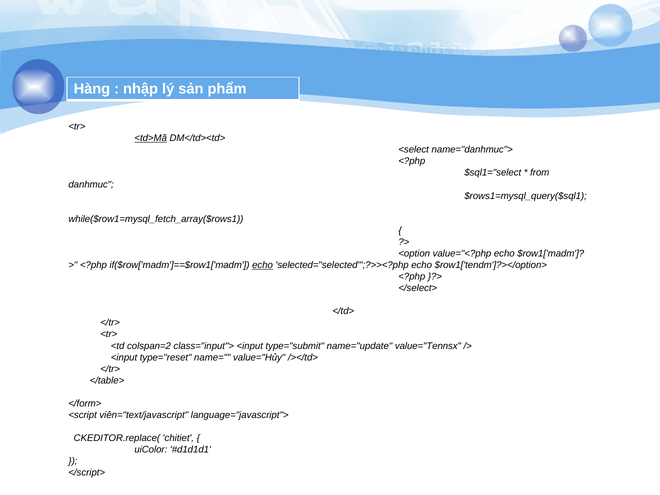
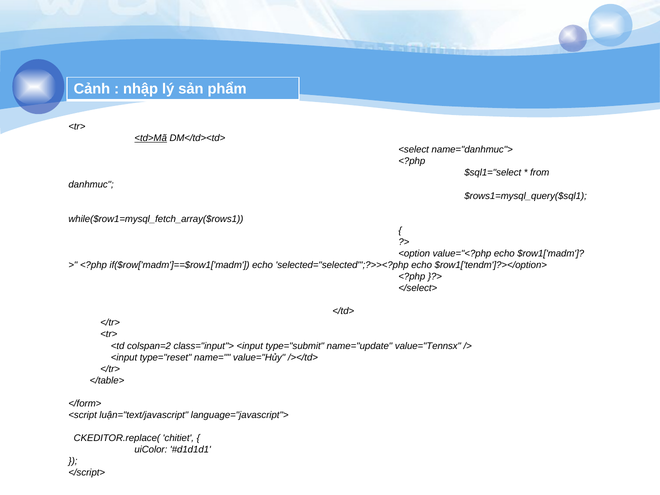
Hàng: Hàng -> Cảnh
echo at (263, 265) underline: present -> none
viên="text/javascript: viên="text/javascript -> luận="text/javascript
